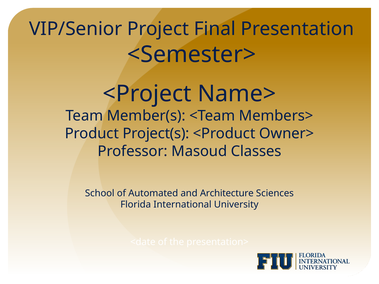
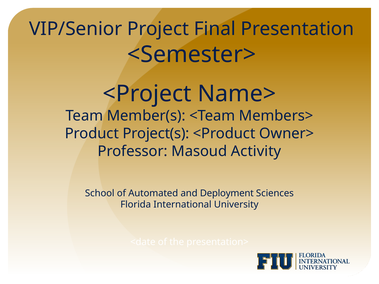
Classes: Classes -> Activity
Architecture: Architecture -> Deployment
